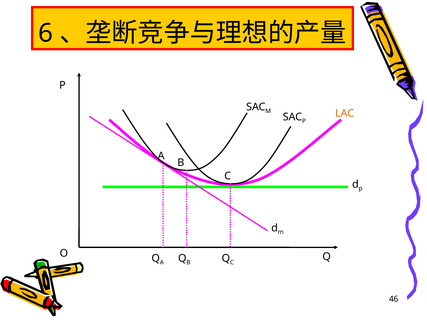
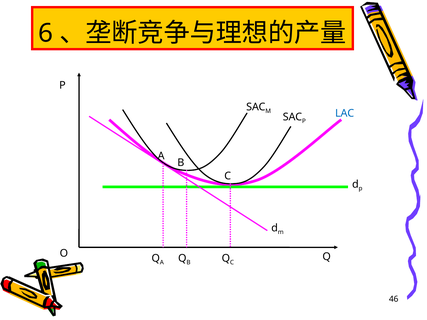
LAC colour: orange -> blue
